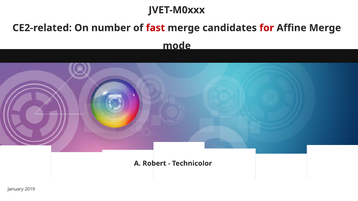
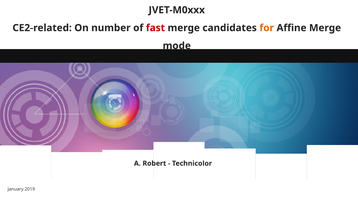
for colour: red -> orange
